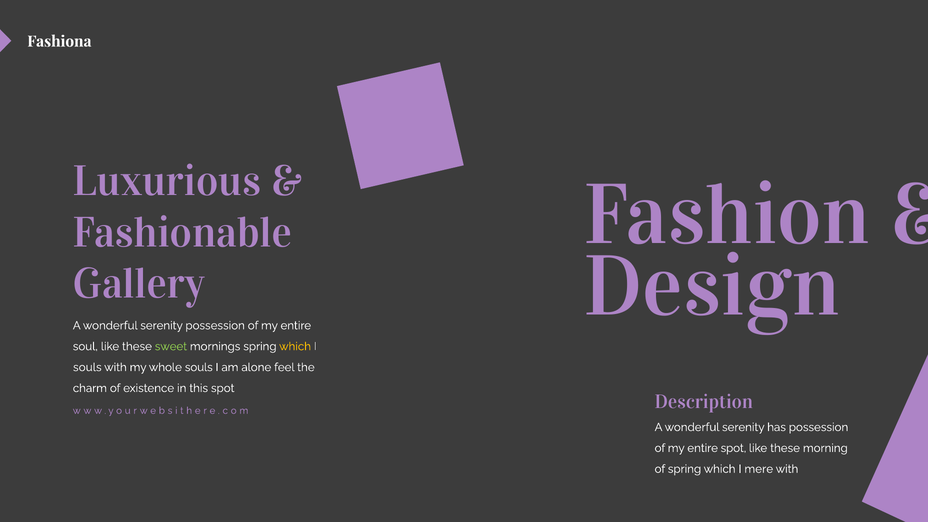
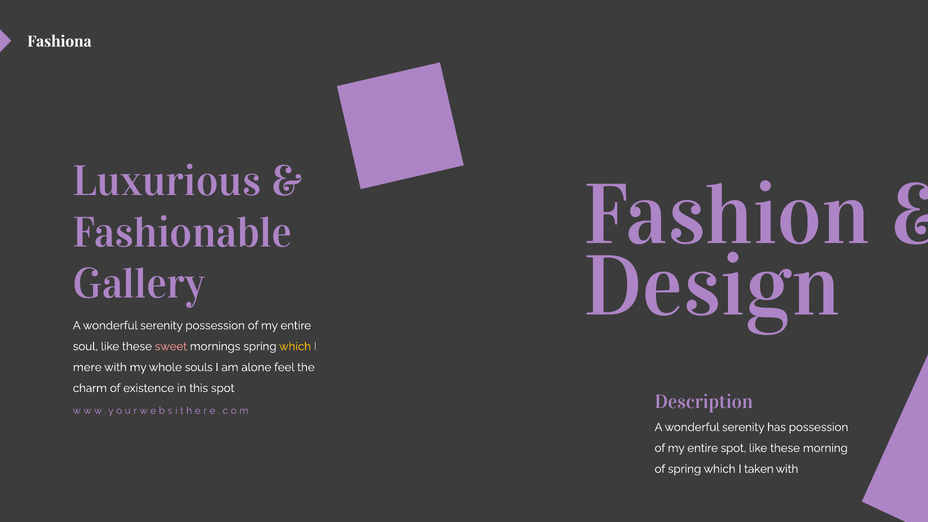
sweet colour: light green -> pink
souls at (87, 367): souls -> mere
mere: mere -> taken
